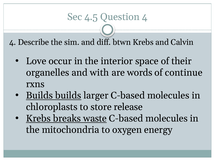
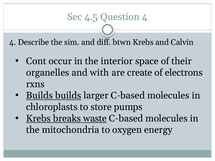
Love: Love -> Cont
words: words -> create
continue: continue -> electrons
release: release -> pumps
